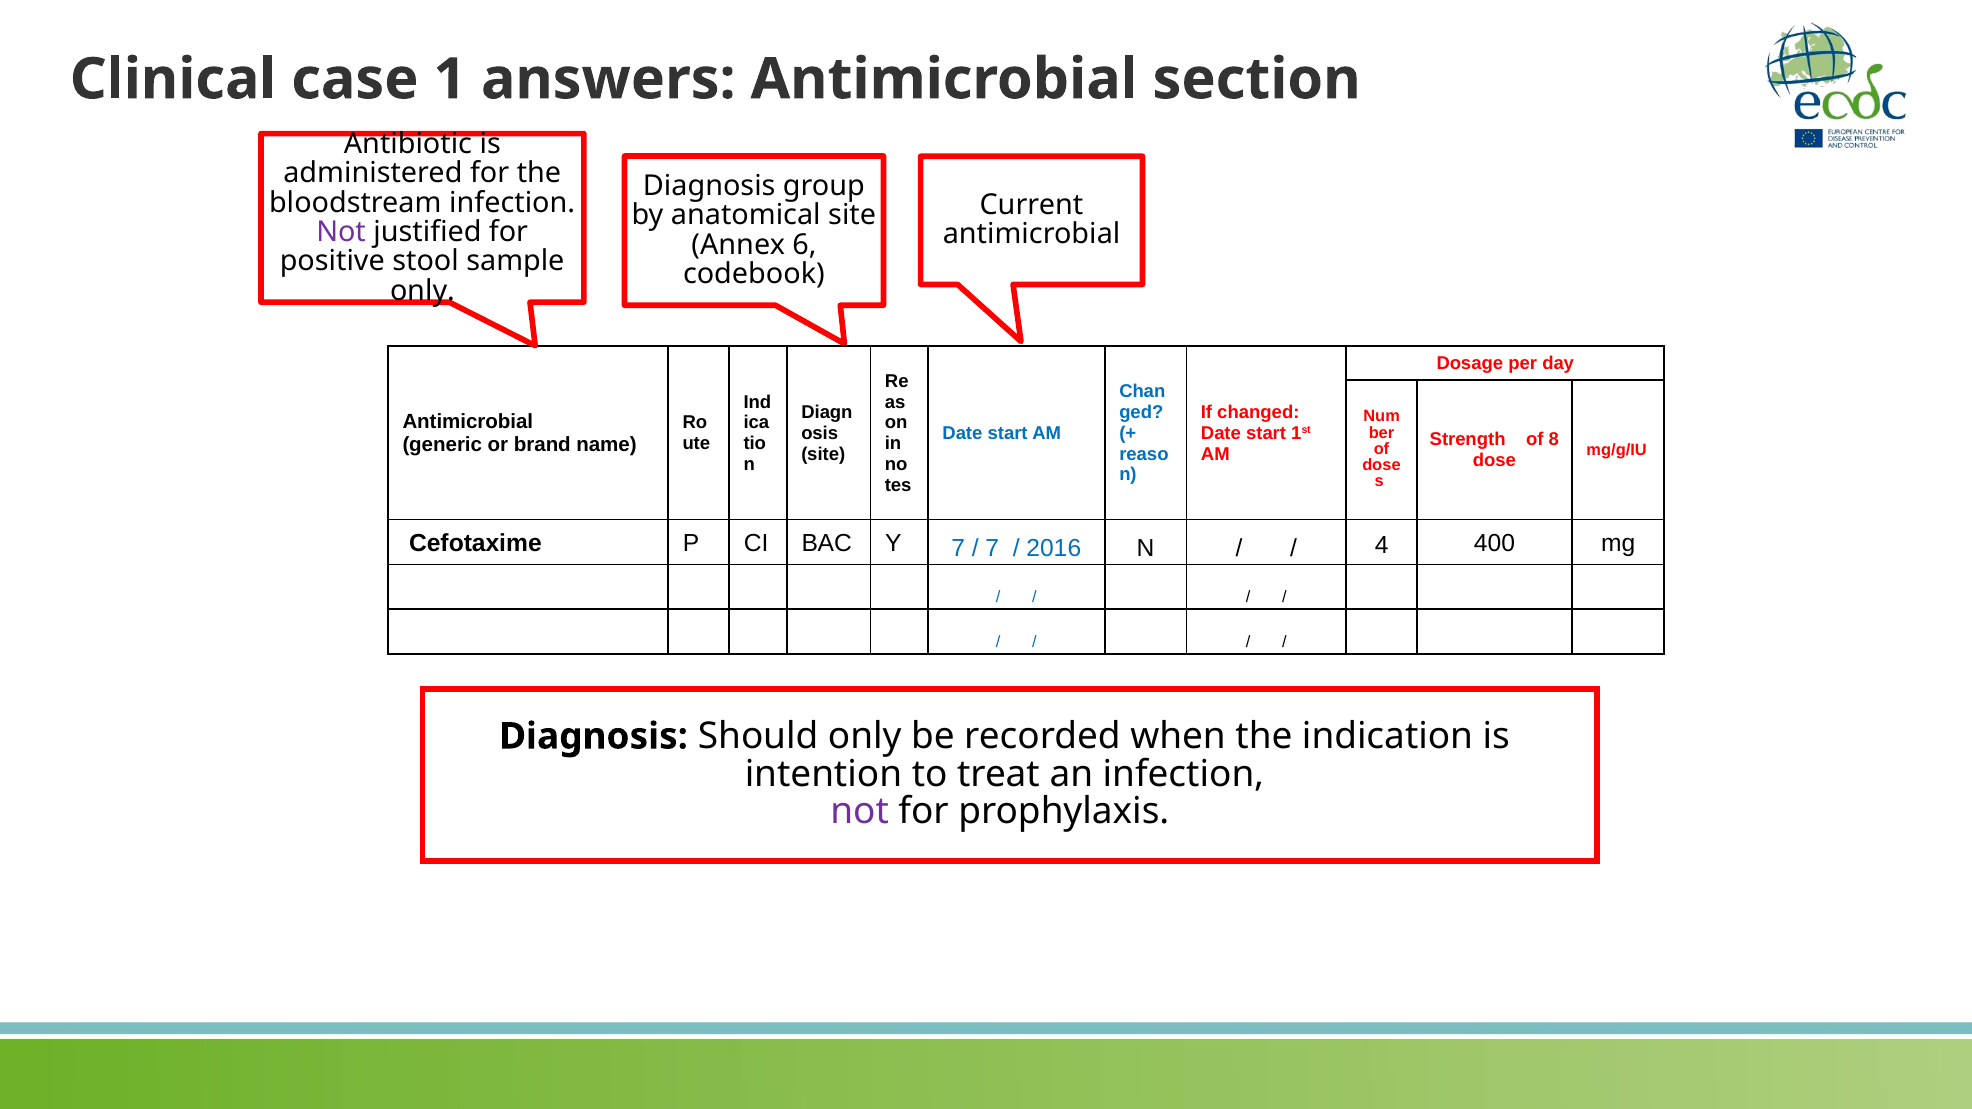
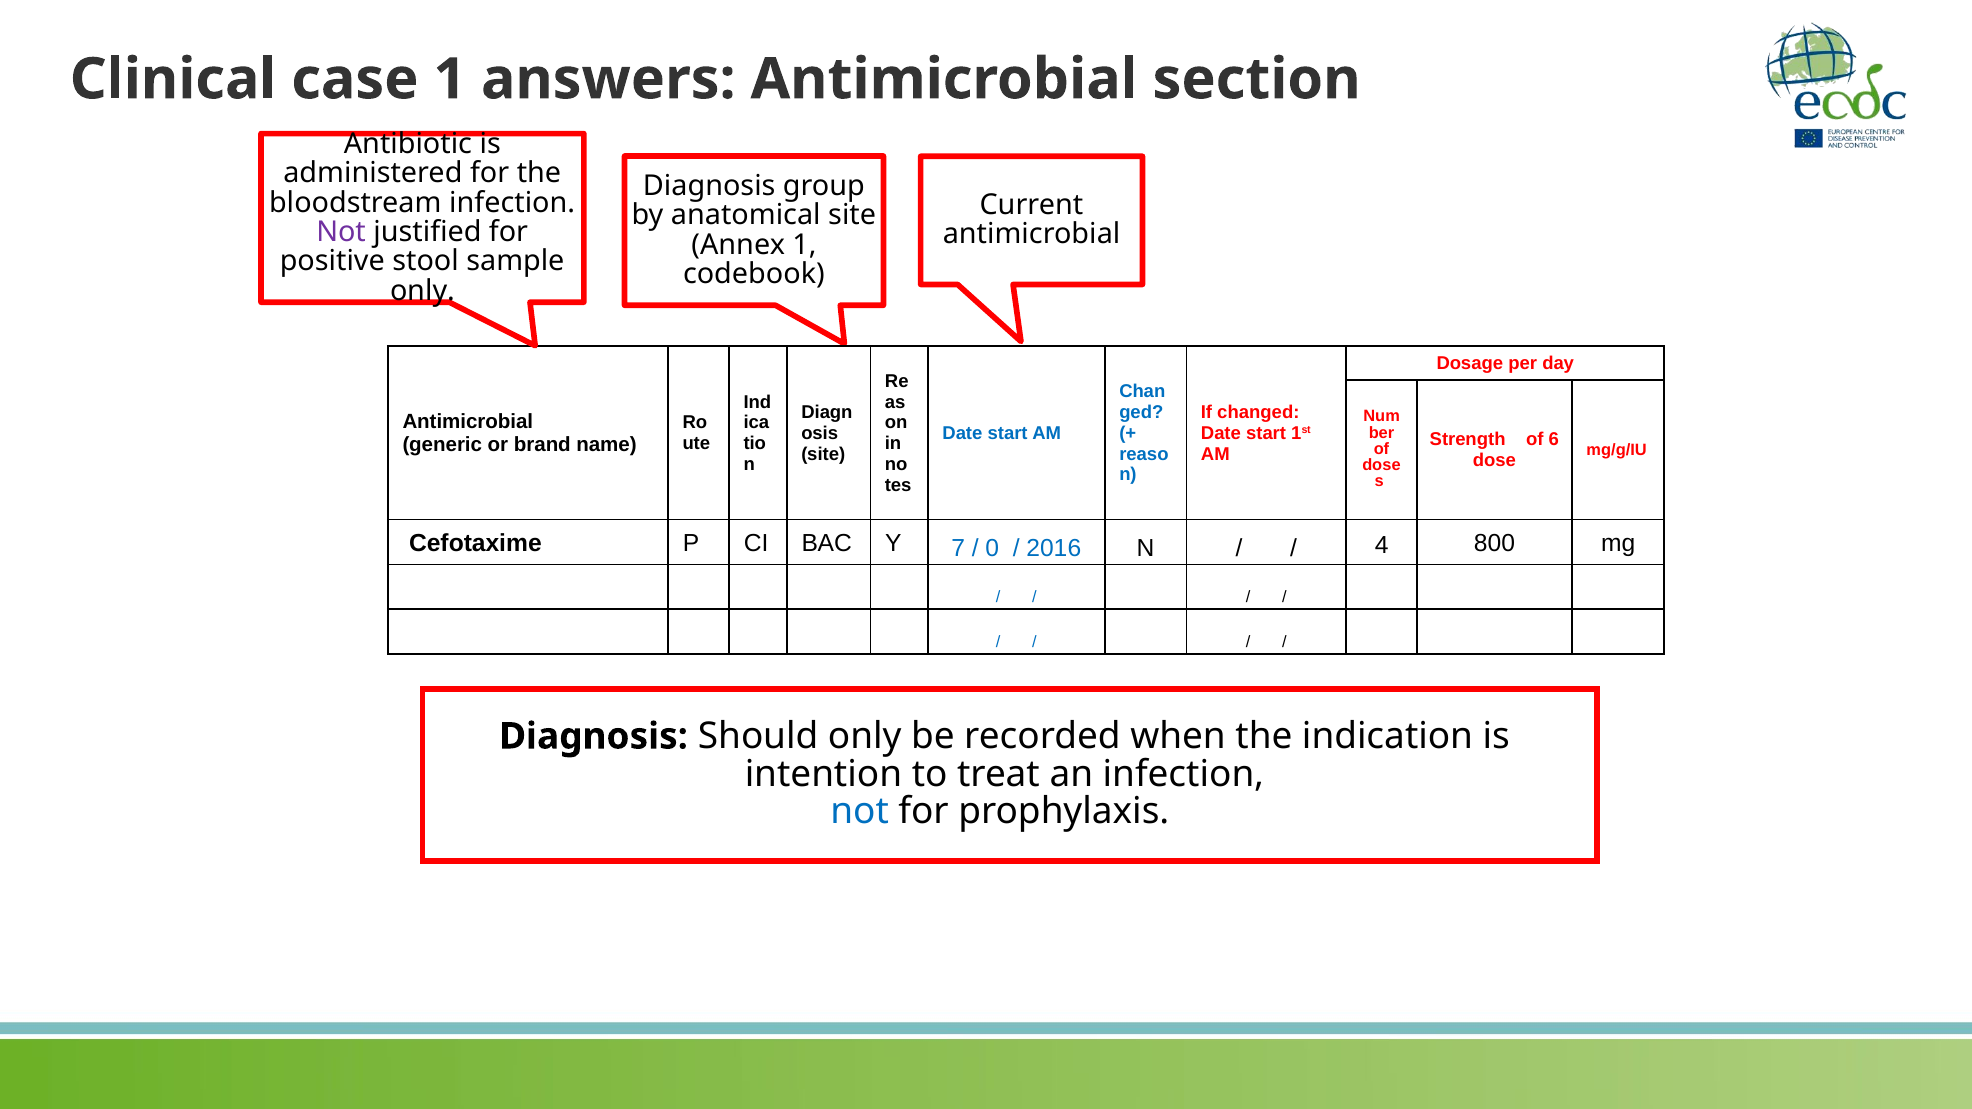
Annex 6: 6 -> 1
8: 8 -> 6
7 at (992, 548): 7 -> 0
400: 400 -> 800
not at (860, 812) colour: purple -> blue
